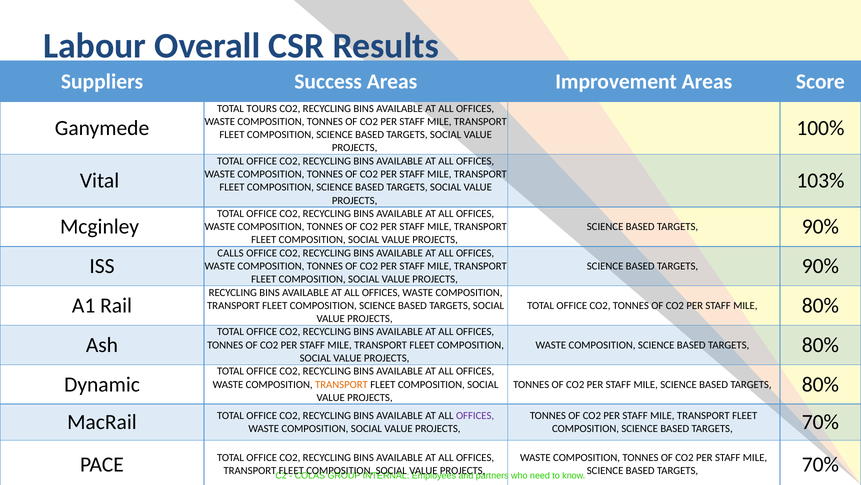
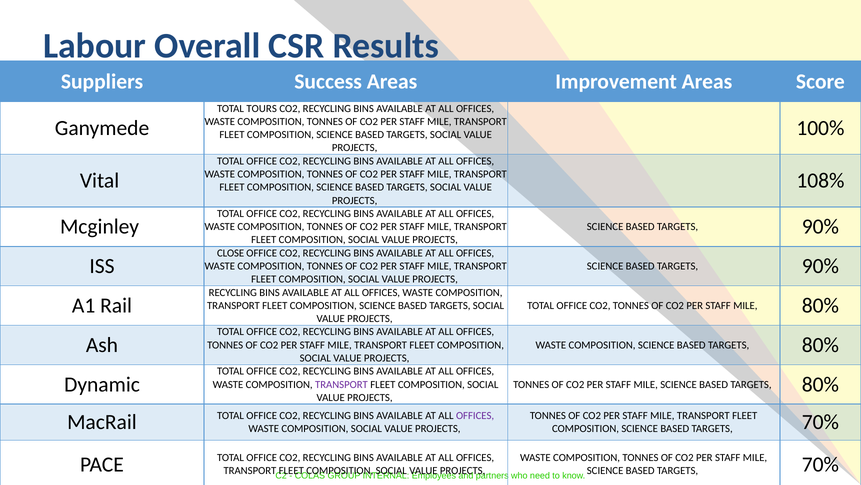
103%: 103% -> 108%
CALLS: CALLS -> CLOSE
TRANSPORT at (341, 384) colour: orange -> purple
